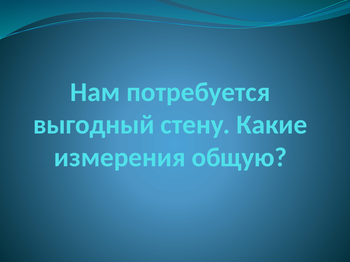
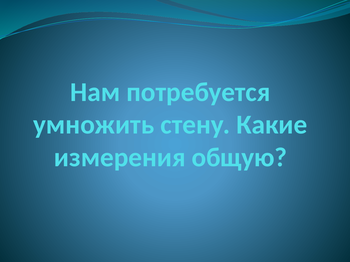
выгодный: выгодный -> умножить
